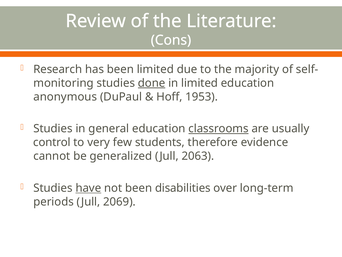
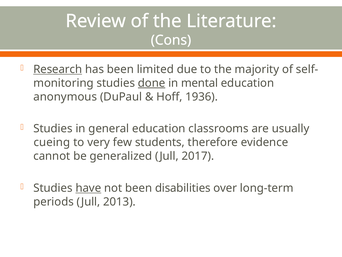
Research underline: none -> present
in limited: limited -> mental
1953: 1953 -> 1936
classrooms underline: present -> none
control: control -> cueing
2063: 2063 -> 2017
2069: 2069 -> 2013
